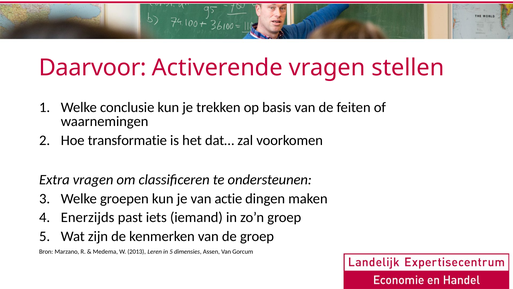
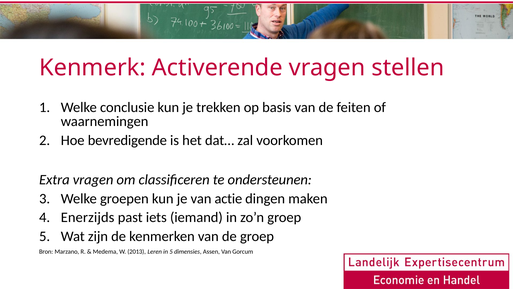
Daarvoor: Daarvoor -> Kenmerk
transformatie: transformatie -> bevredigende
